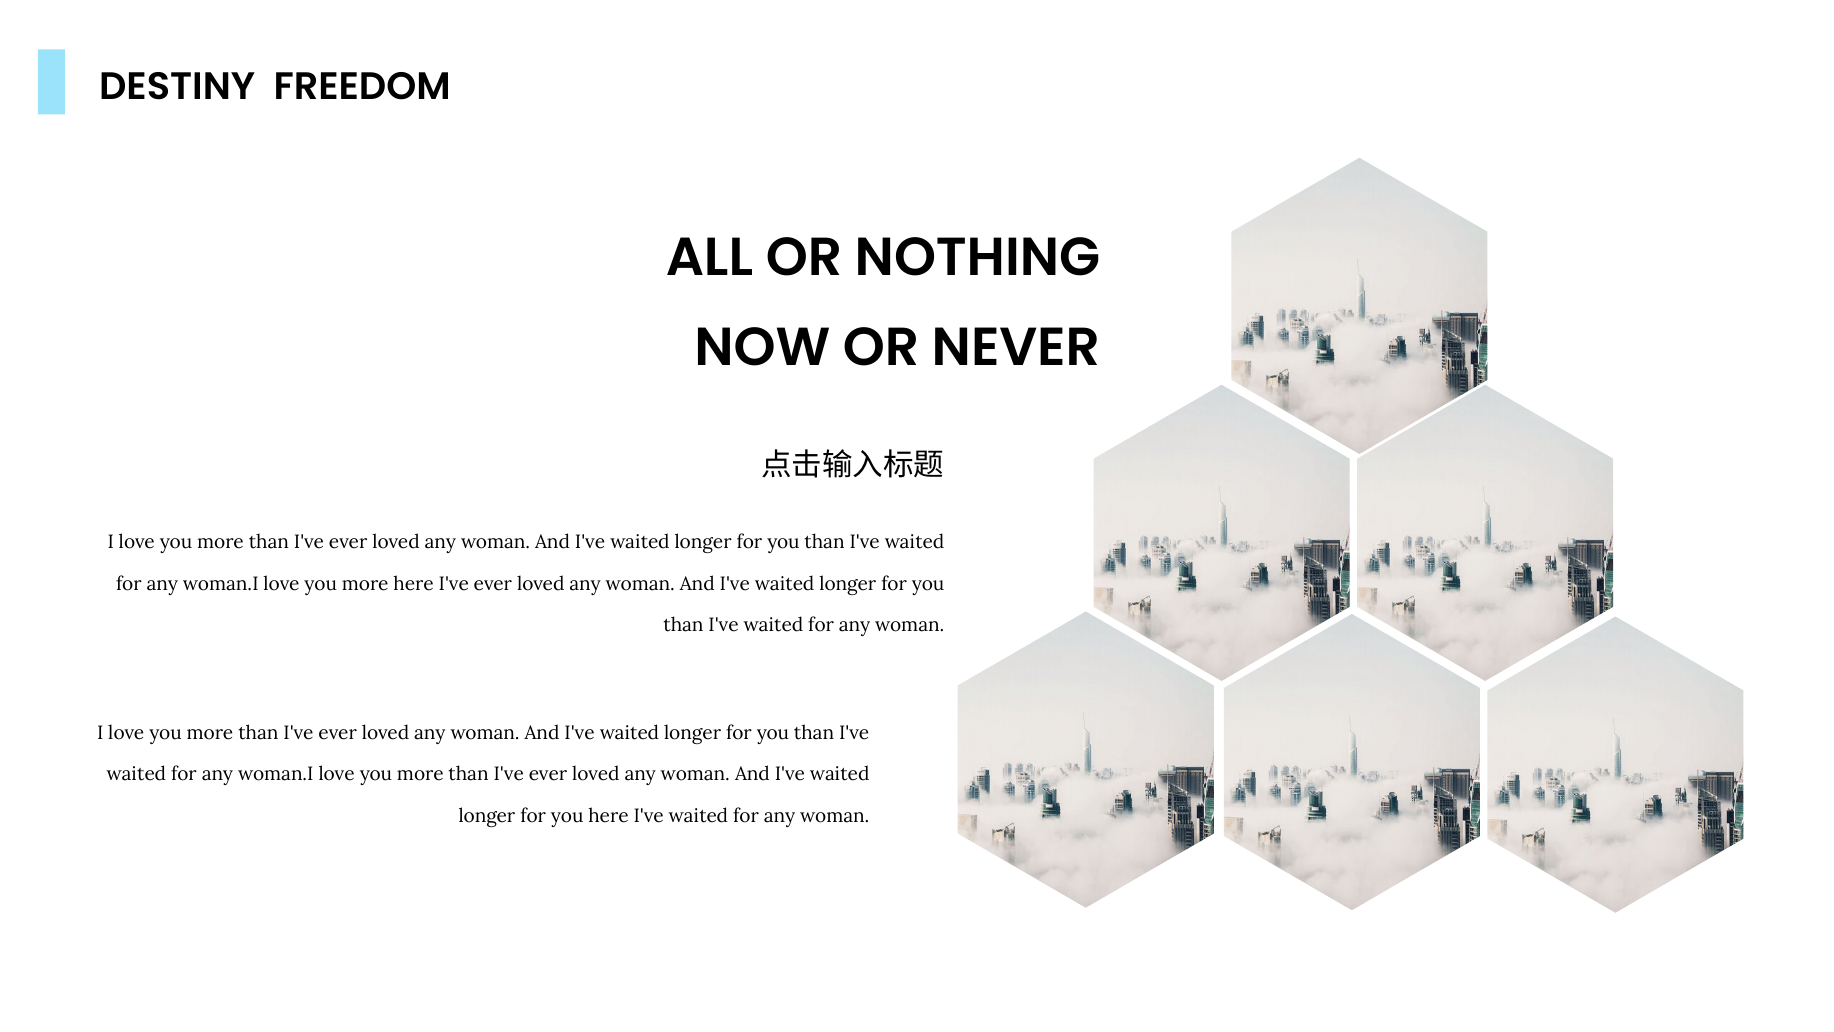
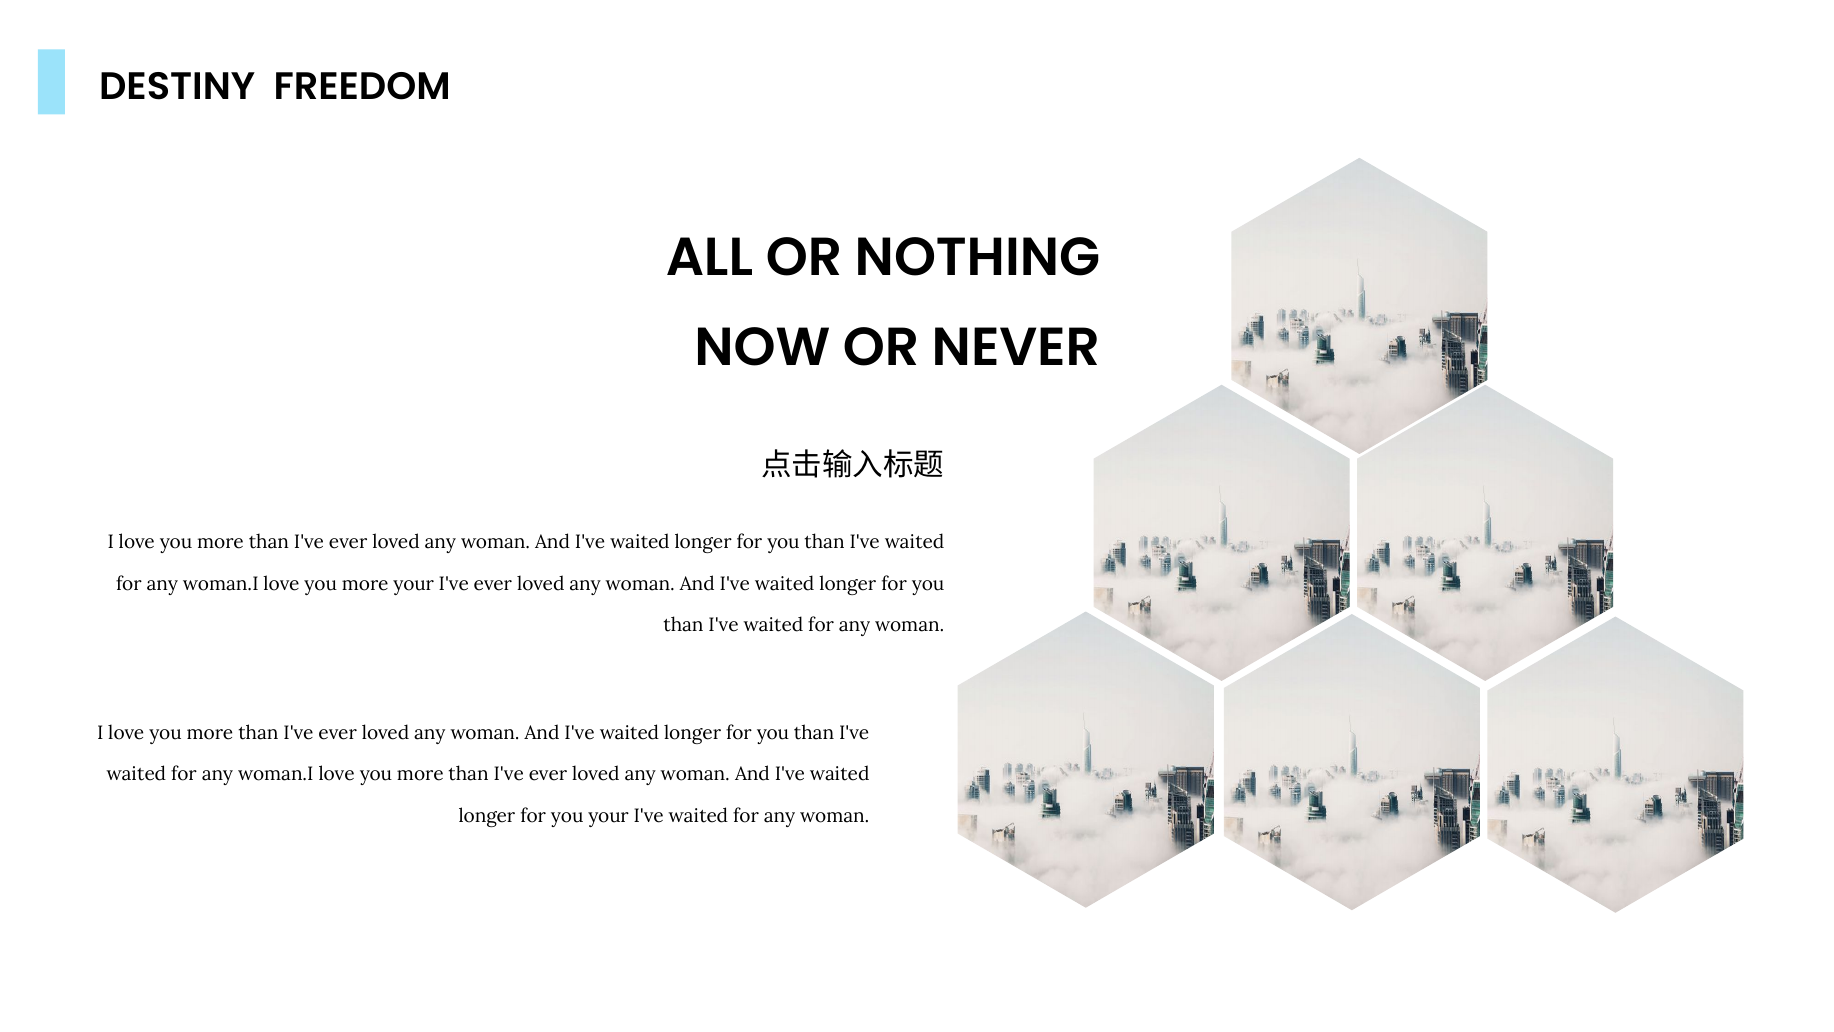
more here: here -> your
you here: here -> your
